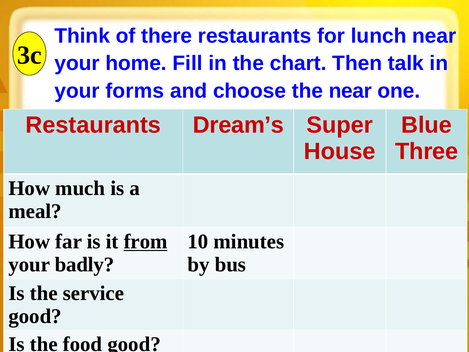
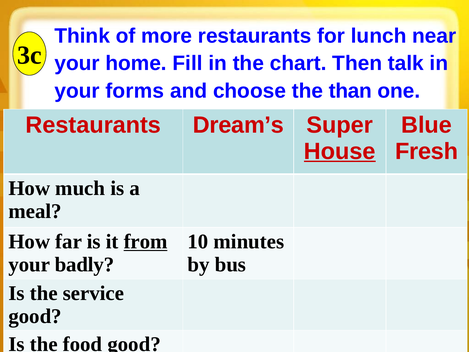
there: there -> more
the near: near -> than
House underline: none -> present
Three: Three -> Fresh
